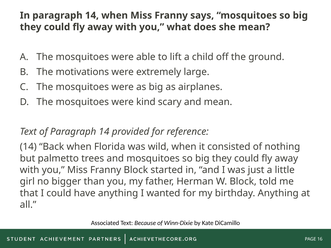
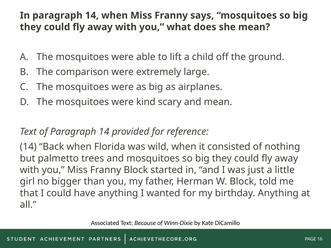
motivations: motivations -> comparison
